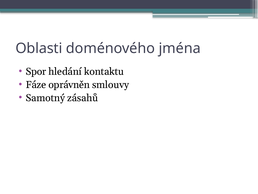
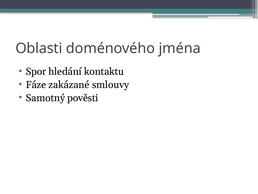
oprávněn: oprávněn -> zakázané
zásahů: zásahů -> pověsti
